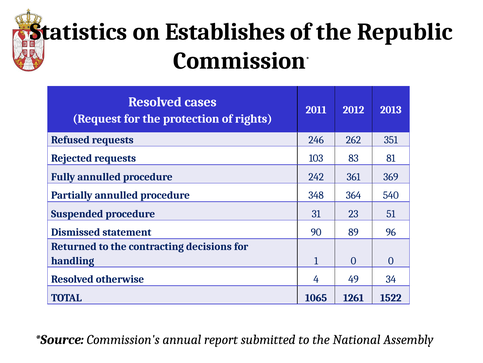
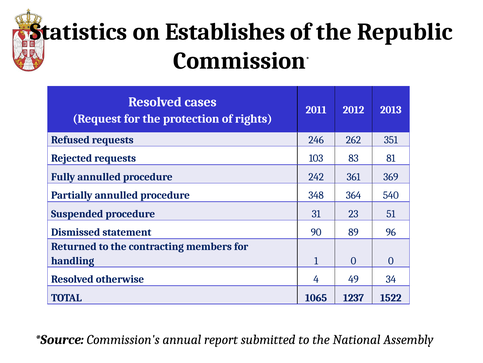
decisions: decisions -> members
1261: 1261 -> 1237
